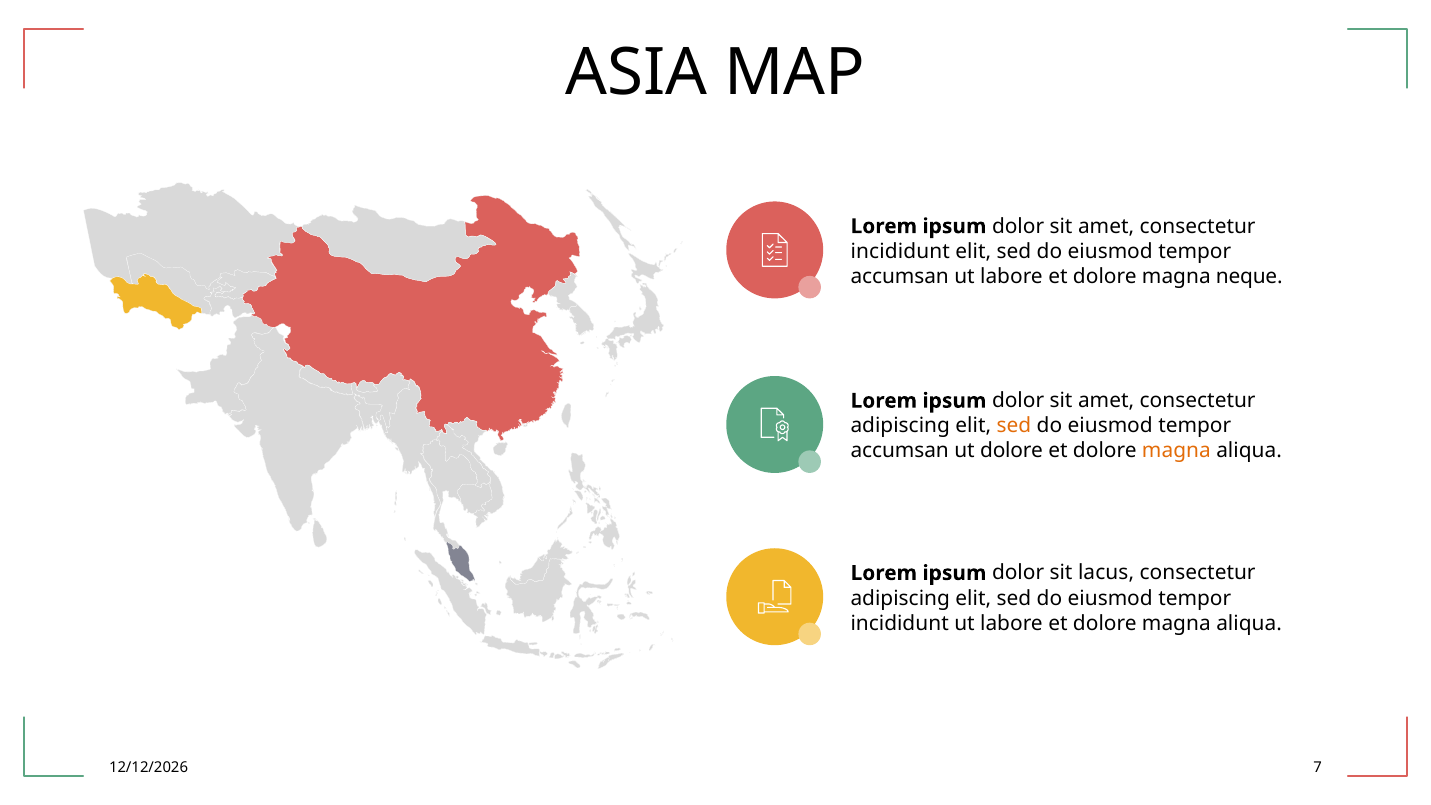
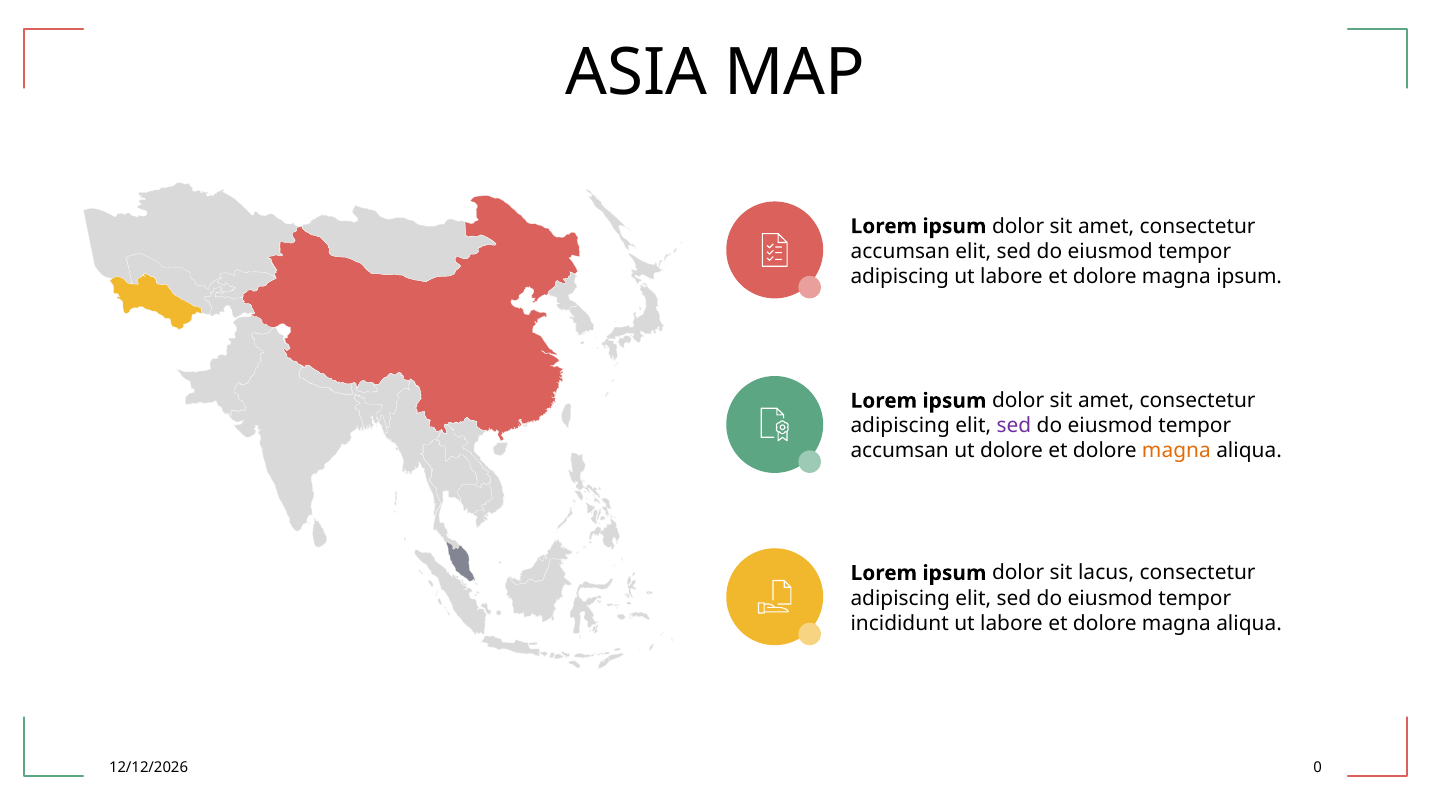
incididunt at (900, 251): incididunt -> accumsan
accumsan at (900, 276): accumsan -> adipiscing
magna neque: neque -> ipsum
sed at (1014, 426) colour: orange -> purple
7: 7 -> 0
